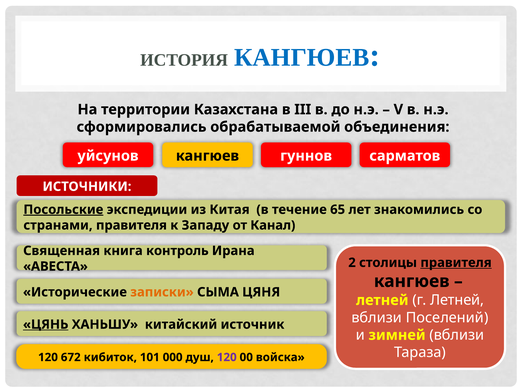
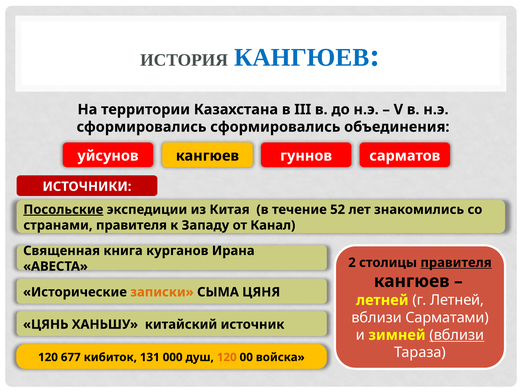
сформировались обрабатываемой: обрабатываемой -> сформировались
65: 65 -> 52
контроль: контроль -> курганов
Поселений: Поселений -> Сарматами
ЦЯНЬ underline: present -> none
вблизи at (457, 335) underline: none -> present
672: 672 -> 677
101: 101 -> 131
120 at (227, 357) colour: purple -> orange
